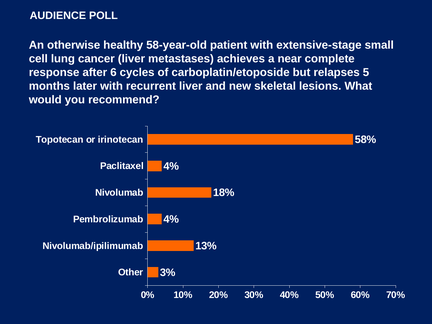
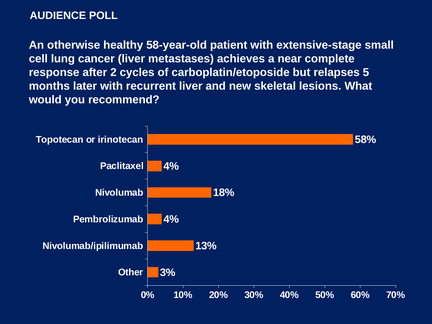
6: 6 -> 2
